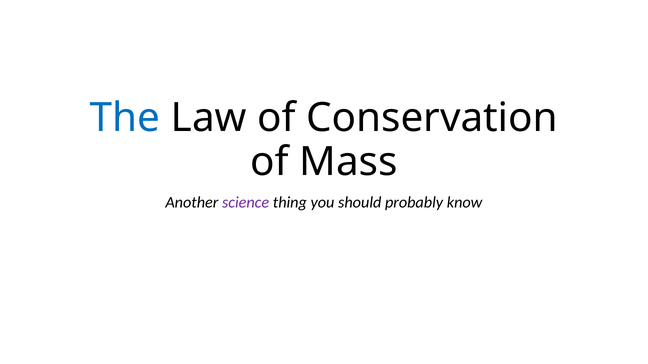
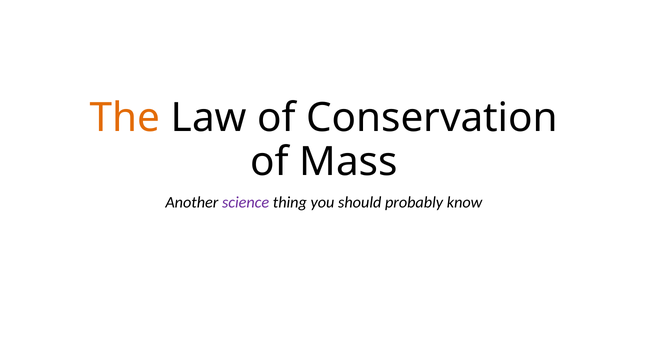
The colour: blue -> orange
